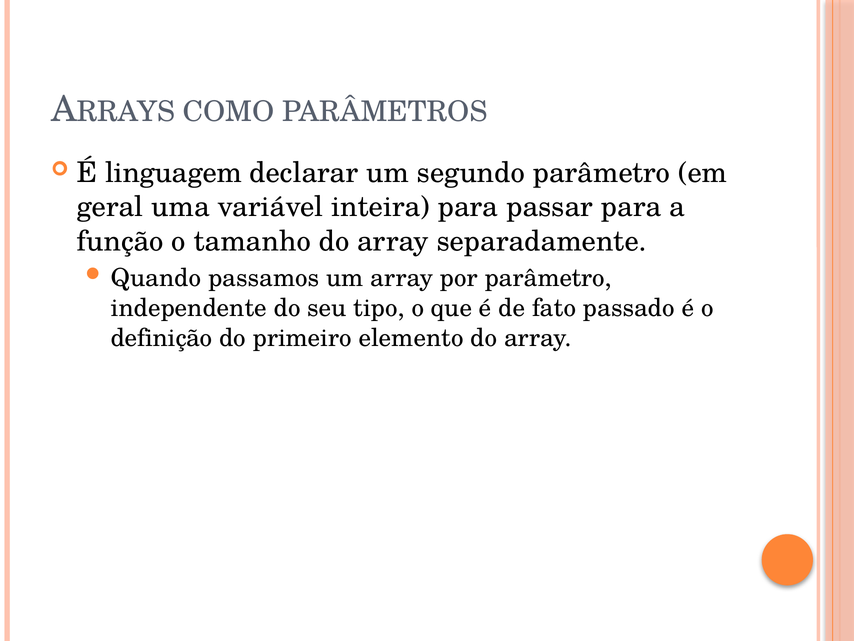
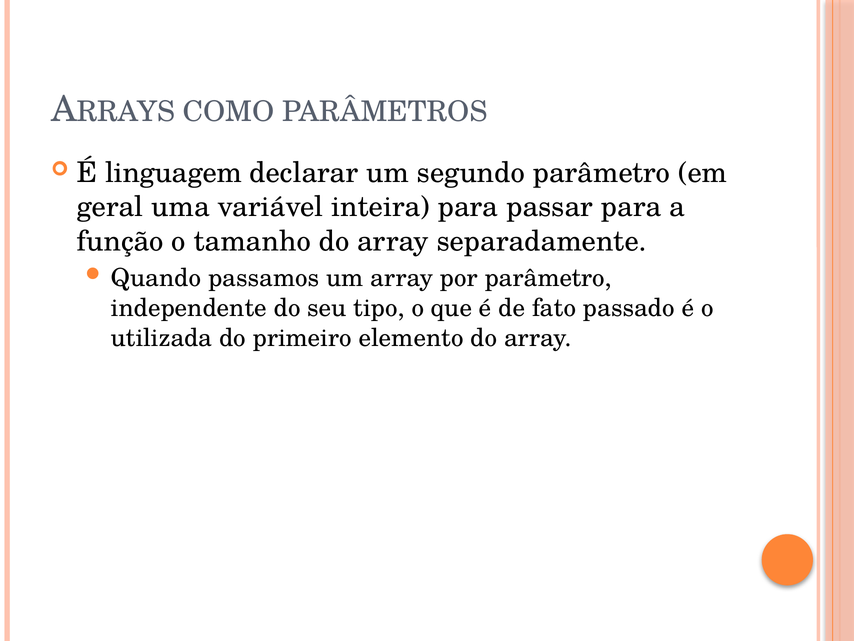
definição: definição -> utilizada
